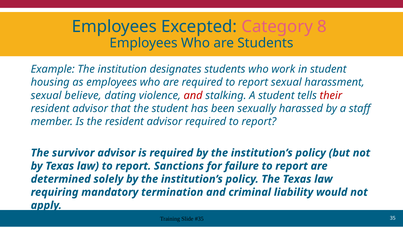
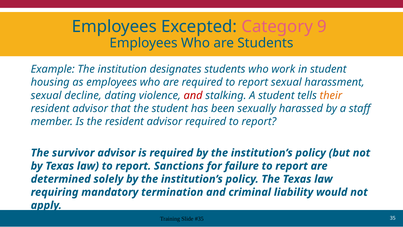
8: 8 -> 9
believe: believe -> decline
their colour: red -> orange
